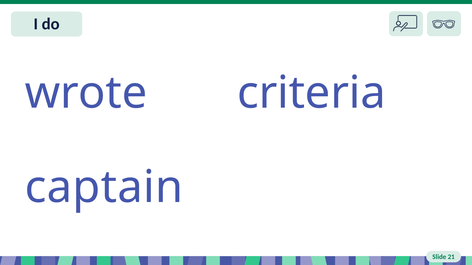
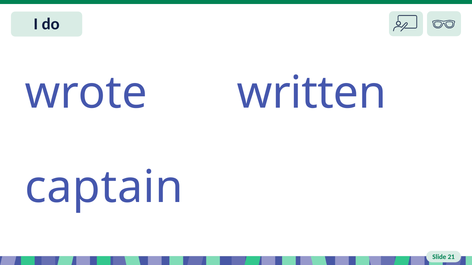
criteria: criteria -> written
